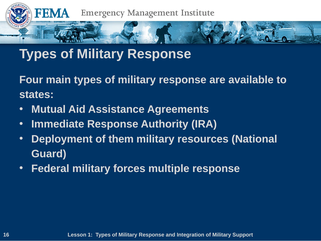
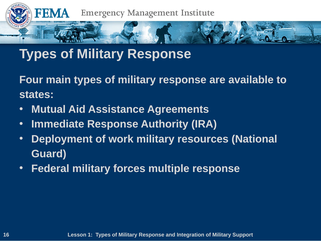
them: them -> work
